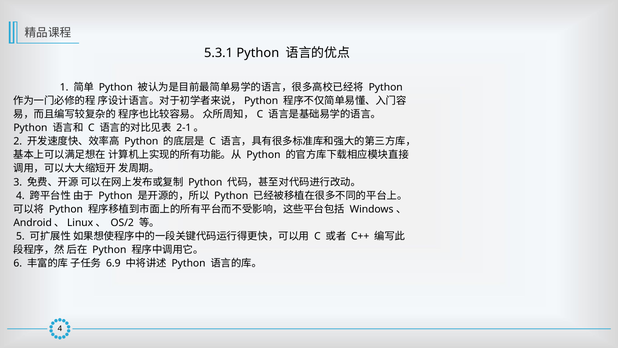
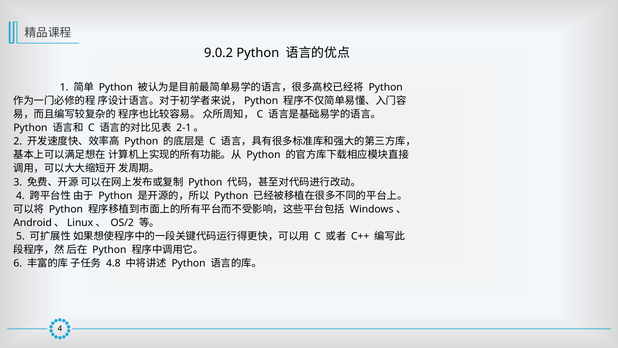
5.3.1: 5.3.1 -> 9.0.2
6.9: 6.9 -> 4.8
